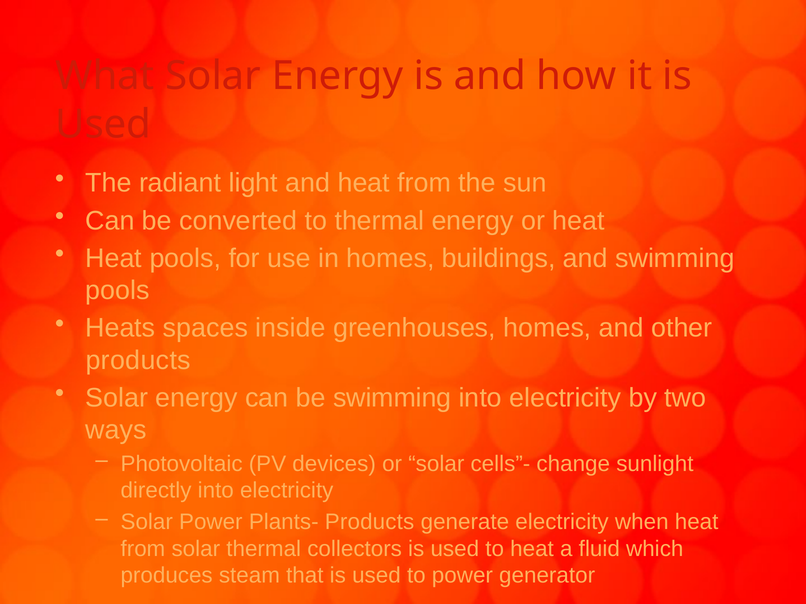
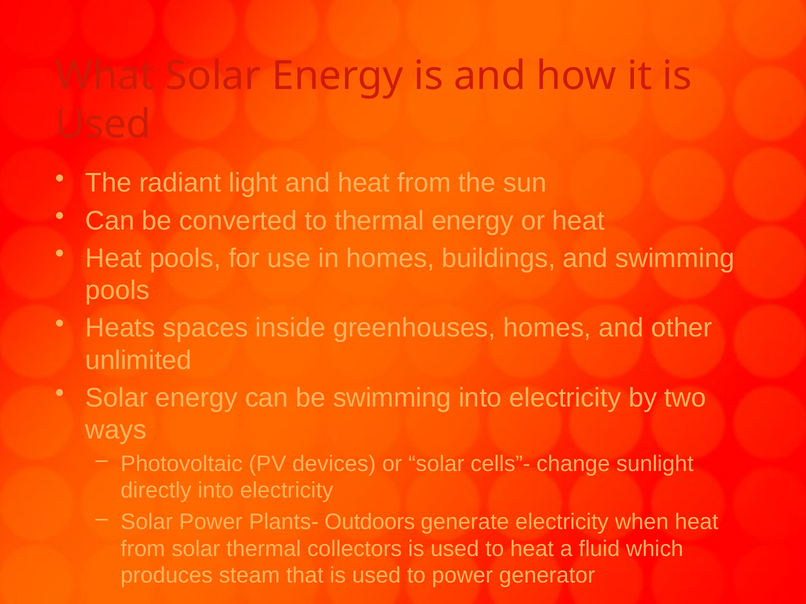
products at (138, 361): products -> unlimited
Plants- Products: Products -> Outdoors
